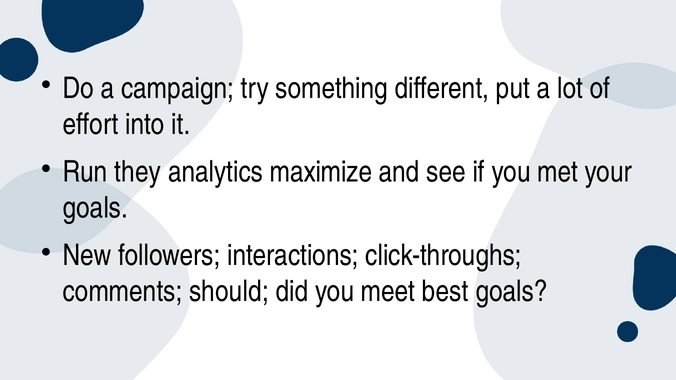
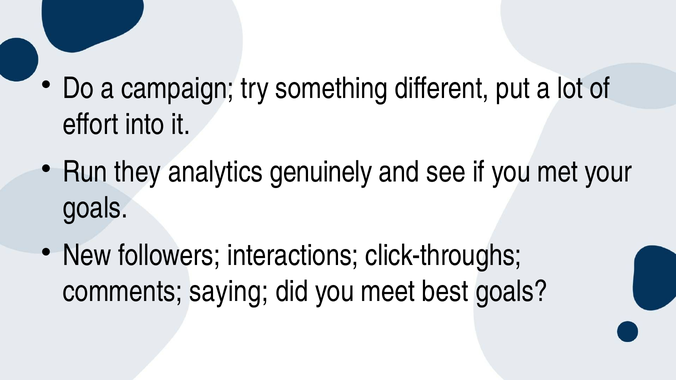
maximize: maximize -> genuinely
should: should -> saying
